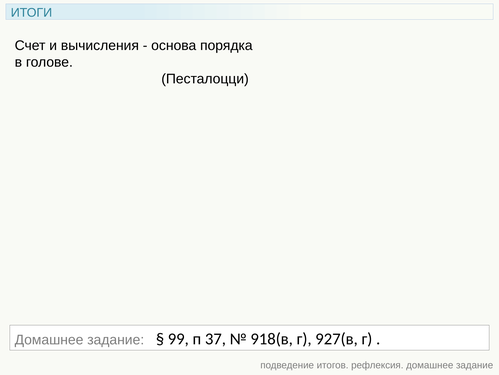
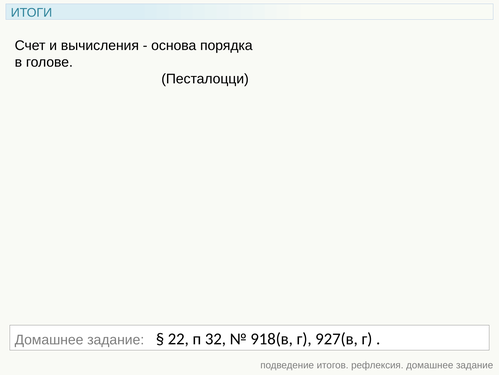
99: 99 -> 22
37: 37 -> 32
